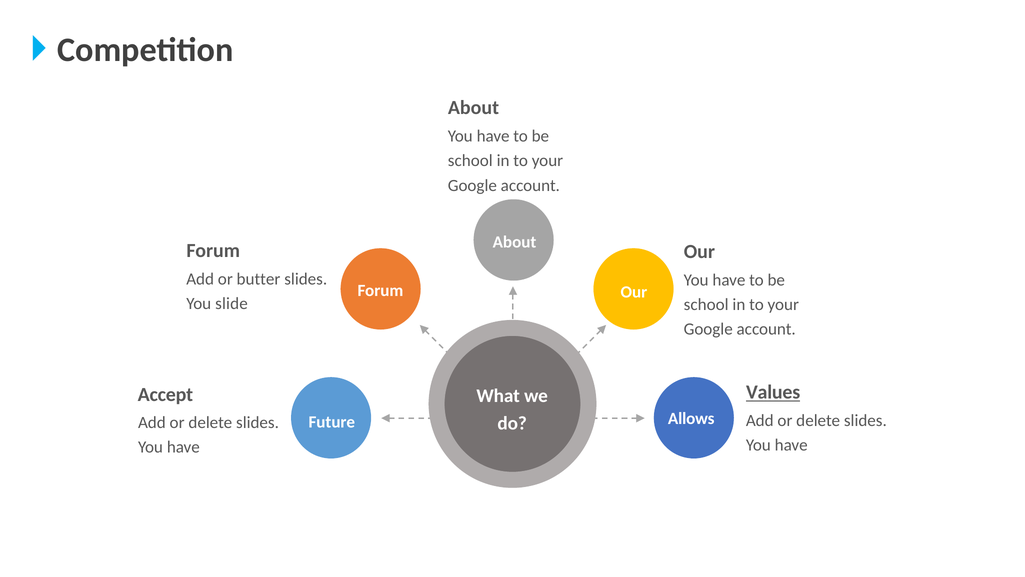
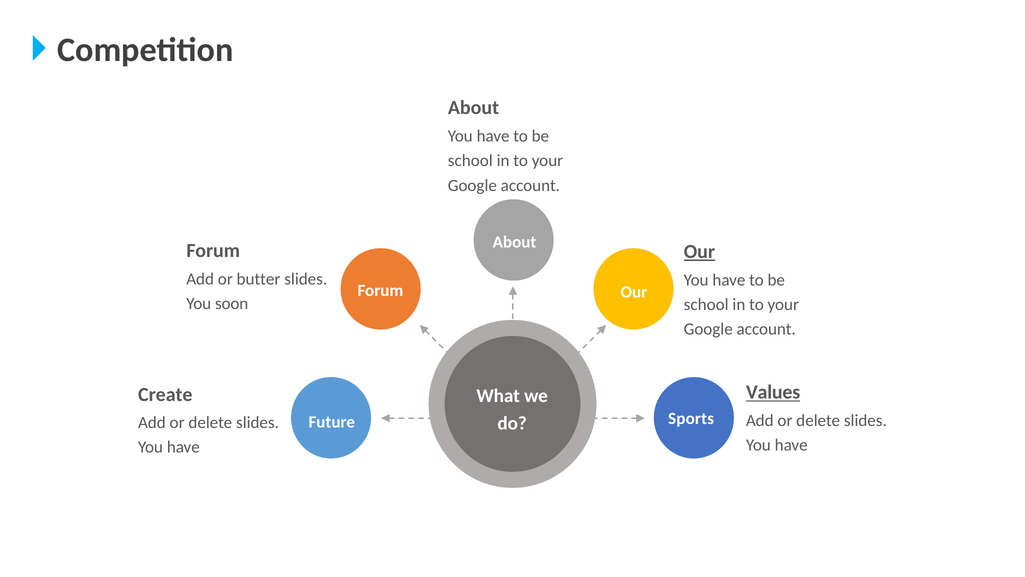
Our at (699, 251) underline: none -> present
slide: slide -> soon
Accept: Accept -> Create
Allows: Allows -> Sports
